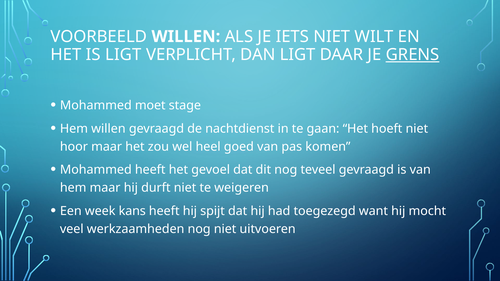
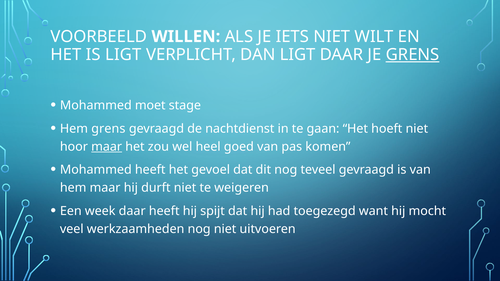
Hem willen: willen -> grens
maar at (107, 147) underline: none -> present
week kans: kans -> daar
